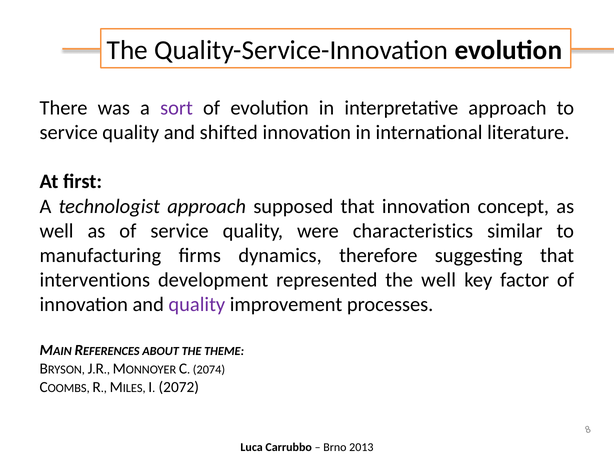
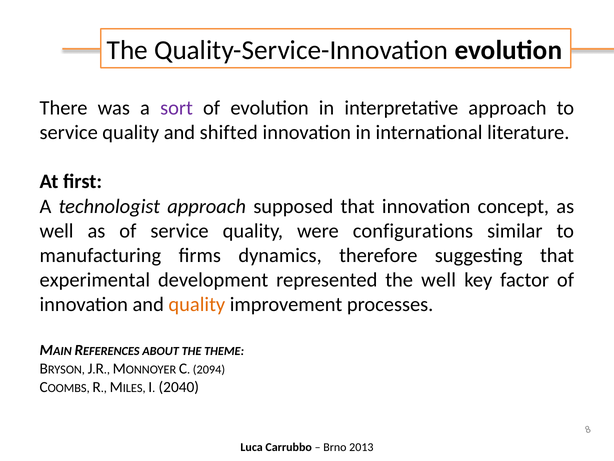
characteristics: characteristics -> configurations
interventions: interventions -> experimental
quality at (197, 304) colour: purple -> orange
2074: 2074 -> 2094
2072: 2072 -> 2040
